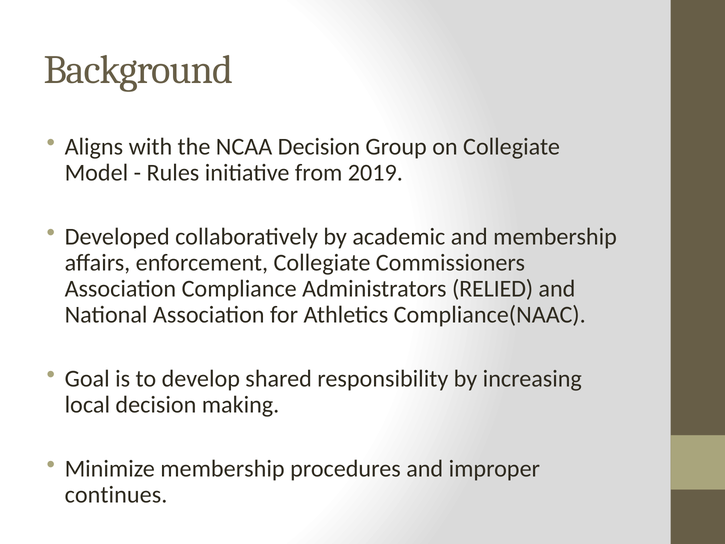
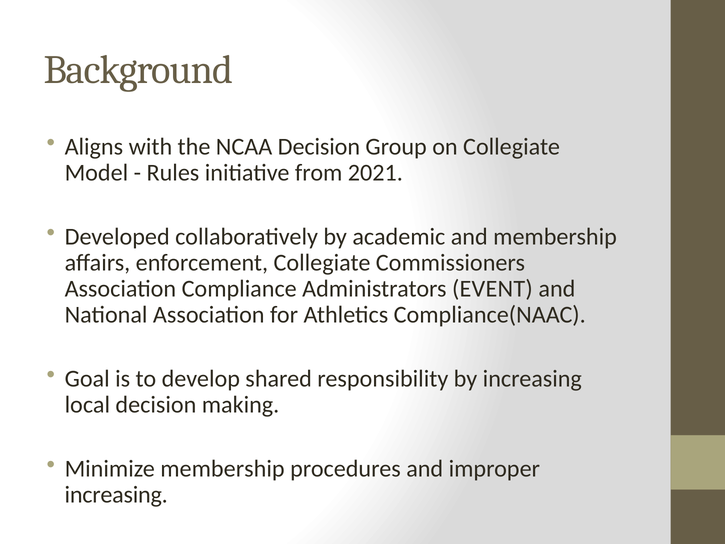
2019: 2019 -> 2021
RELIED: RELIED -> EVENT
continues at (116, 495): continues -> increasing
